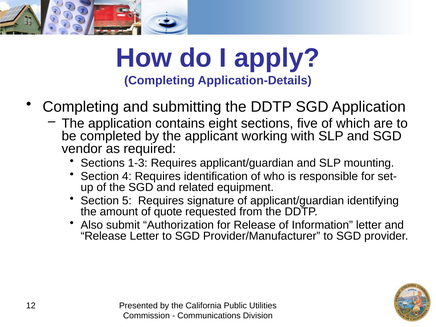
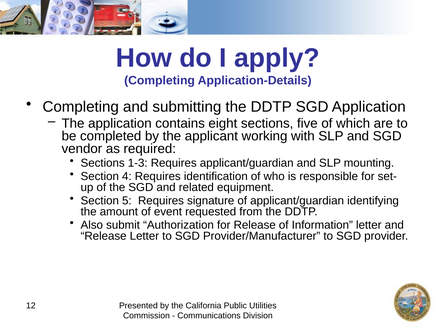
quote: quote -> event
